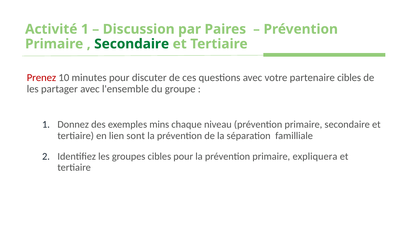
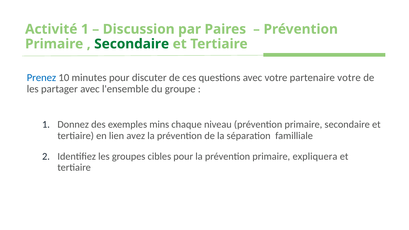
Prenez colour: red -> blue
partenaire cibles: cibles -> votre
sont: sont -> avez
